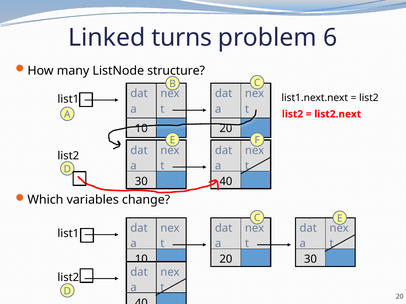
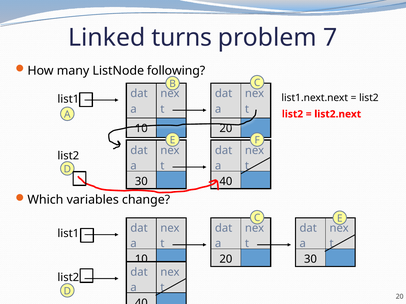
6: 6 -> 7
structure: structure -> following
